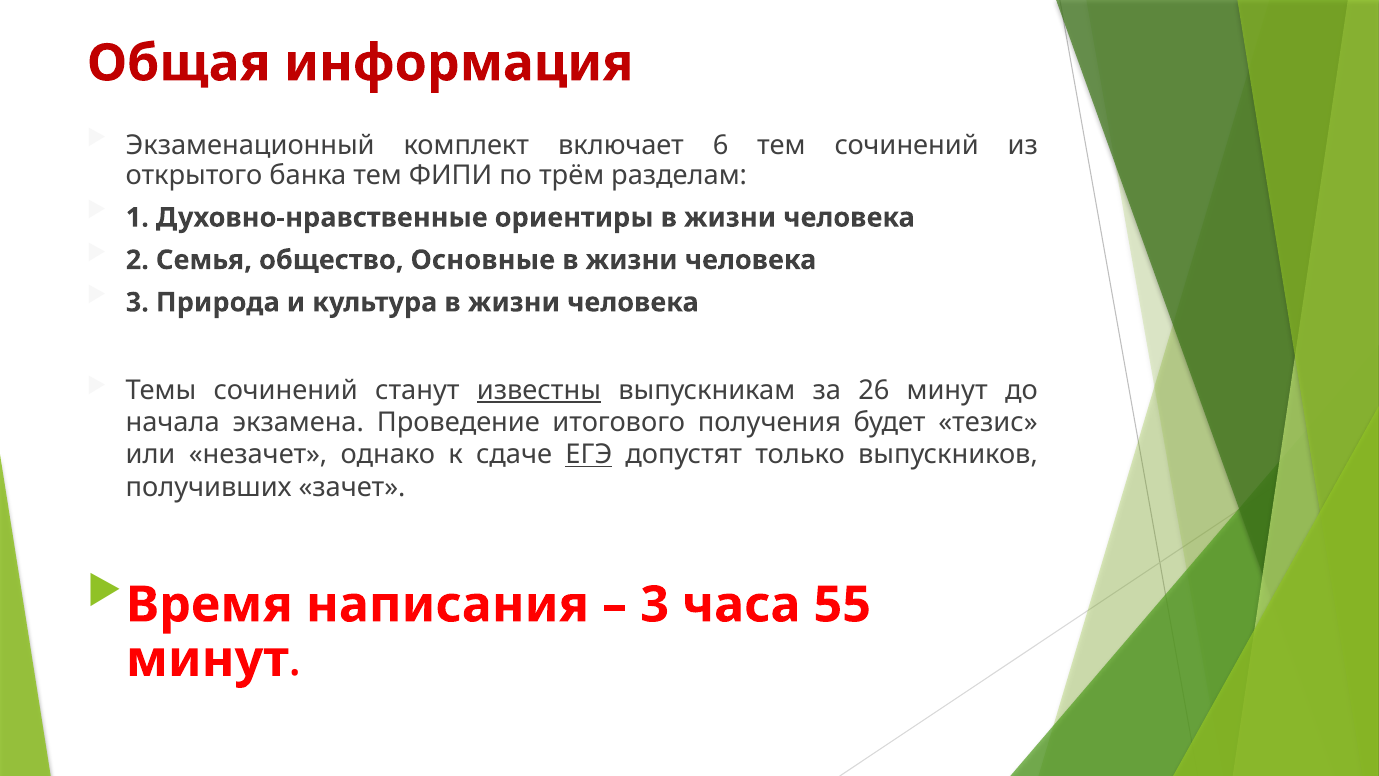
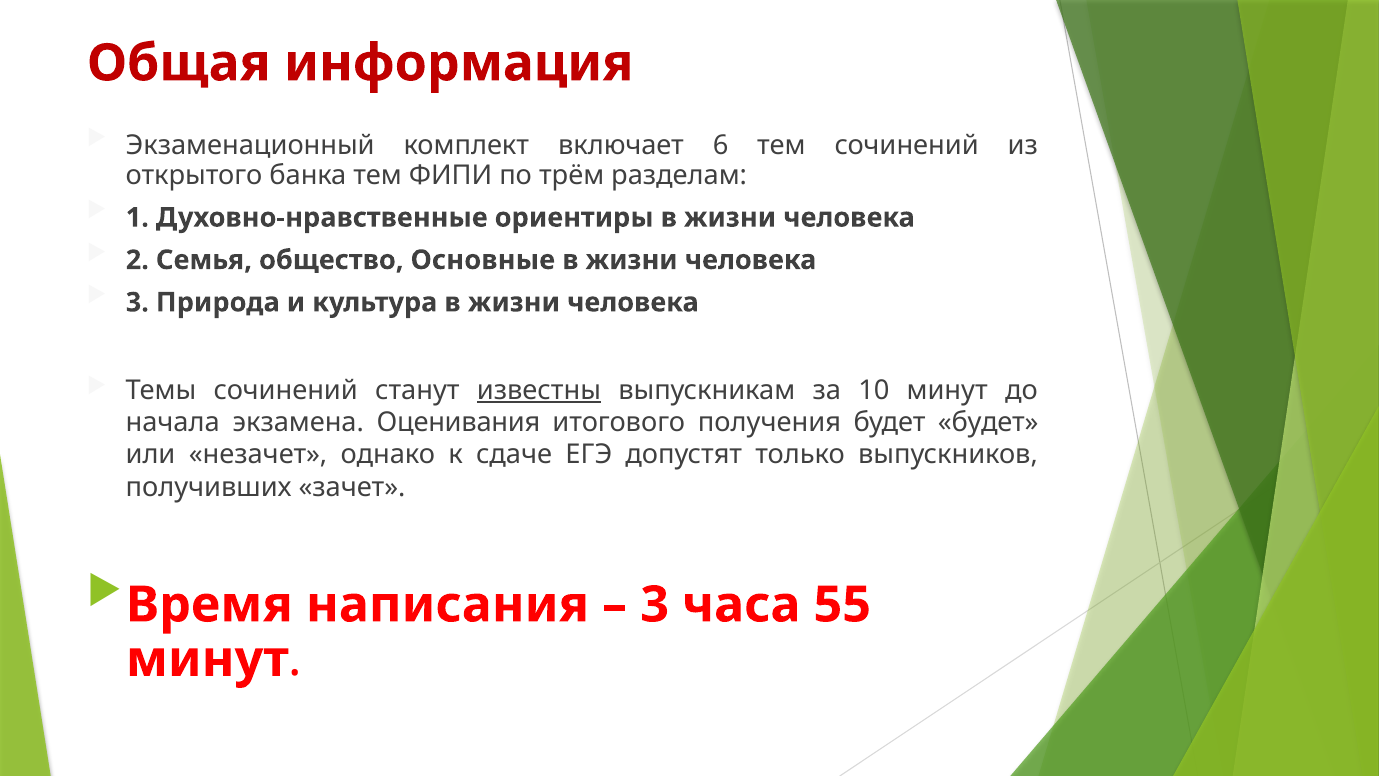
26: 26 -> 10
Проведение: Проведение -> Оценивания
будет тезис: тезис -> будет
ЕГЭ underline: present -> none
